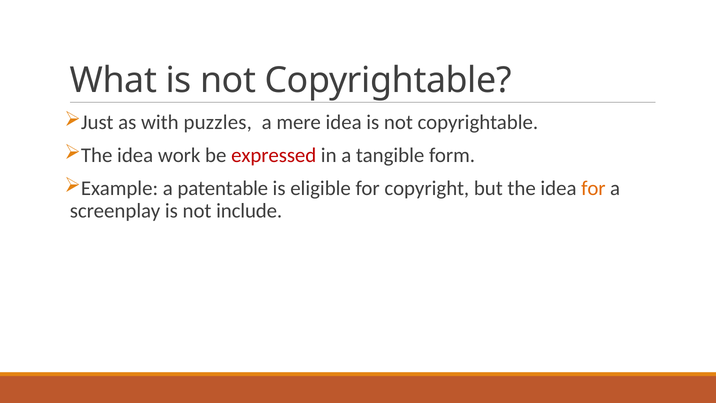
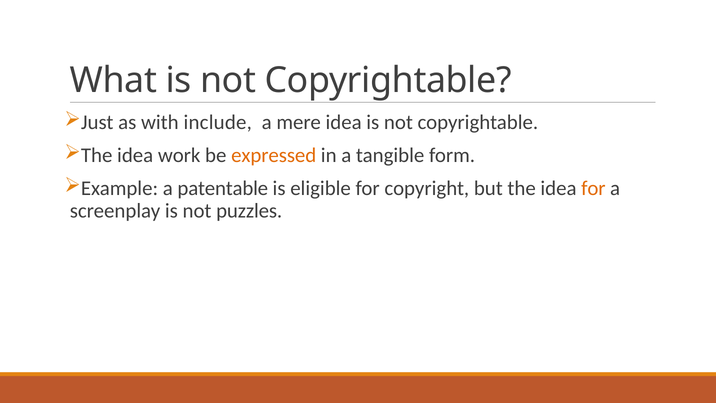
puzzles: puzzles -> include
expressed colour: red -> orange
include: include -> puzzles
